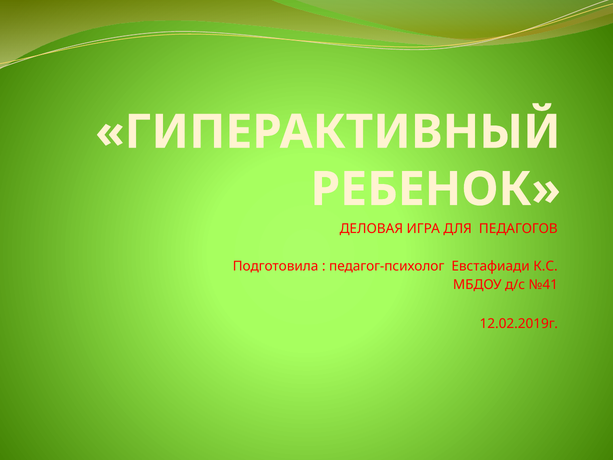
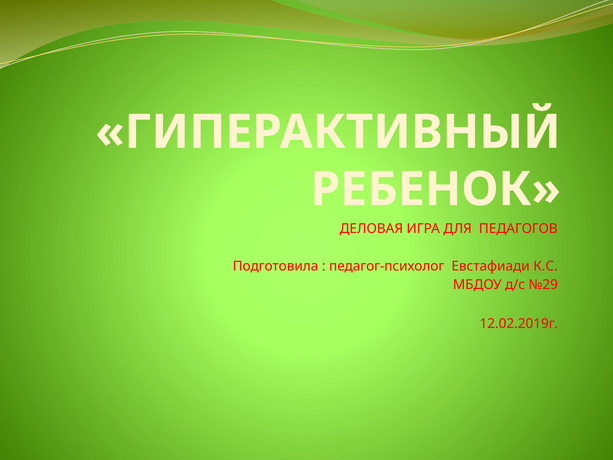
№41: №41 -> №29
